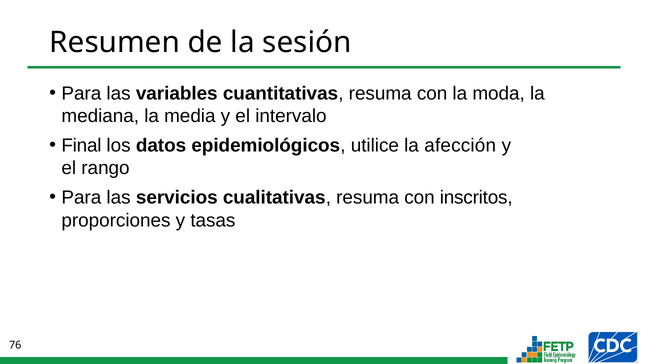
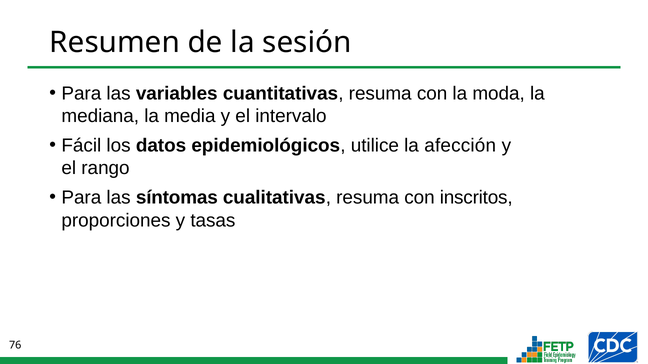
Final: Final -> Fácil
servicios: servicios -> síntomas
